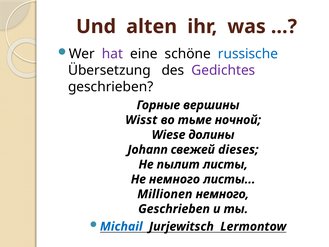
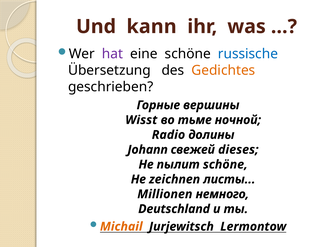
alten: alten -> kann
Gedichtes colour: purple -> orange
Wiese: Wiese -> Radio
пылит листы: листы -> schöne
Не немного: немного -> zeichnen
Geschrieben at (174, 209): Geschrieben -> Deutschland
Michail colour: blue -> orange
